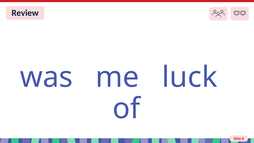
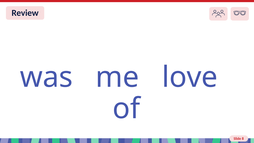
luck: luck -> love
